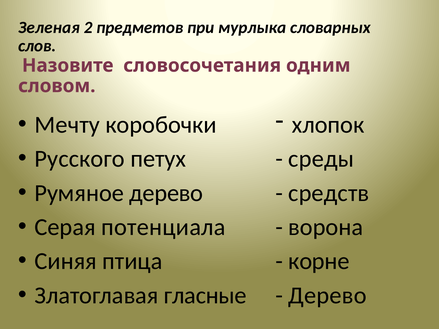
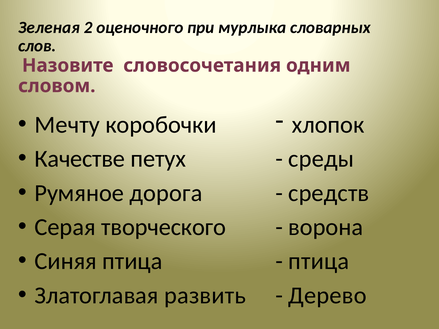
предметов: предметов -> оценочного
Русского: Русского -> Качестве
Румяное дерево: дерево -> дорога
потенциала: потенциала -> творческого
корне at (319, 261): корне -> птица
гласные: гласные -> развить
